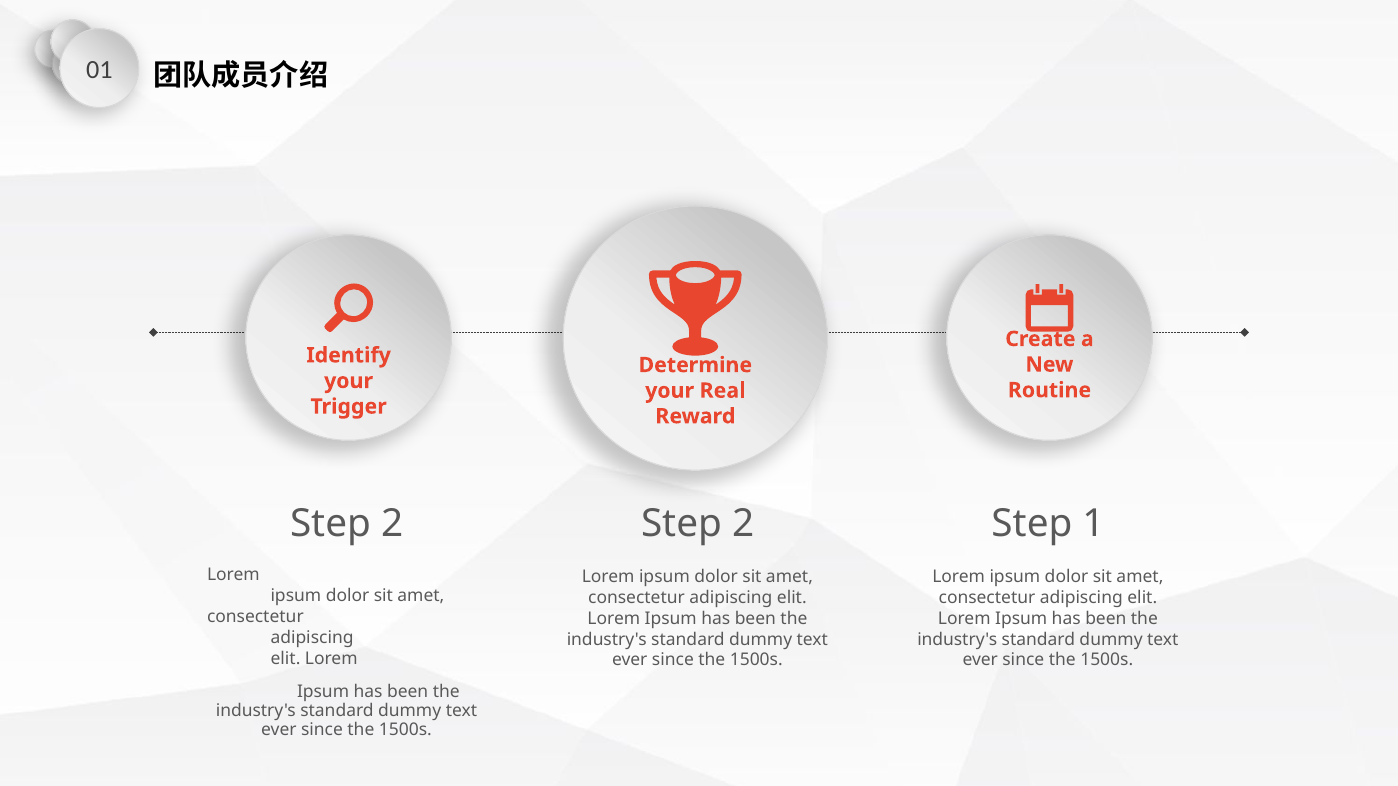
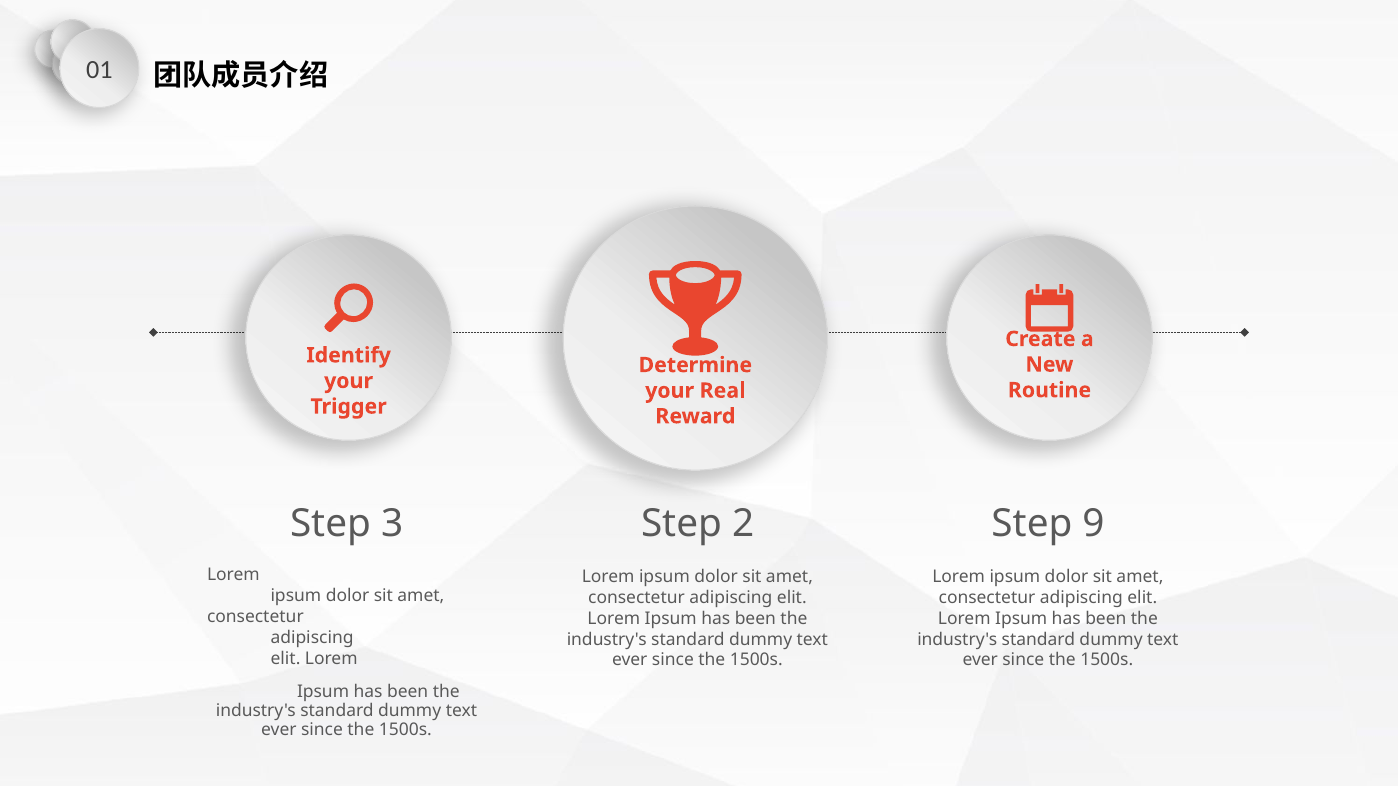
2 at (392, 524): 2 -> 3
1: 1 -> 9
